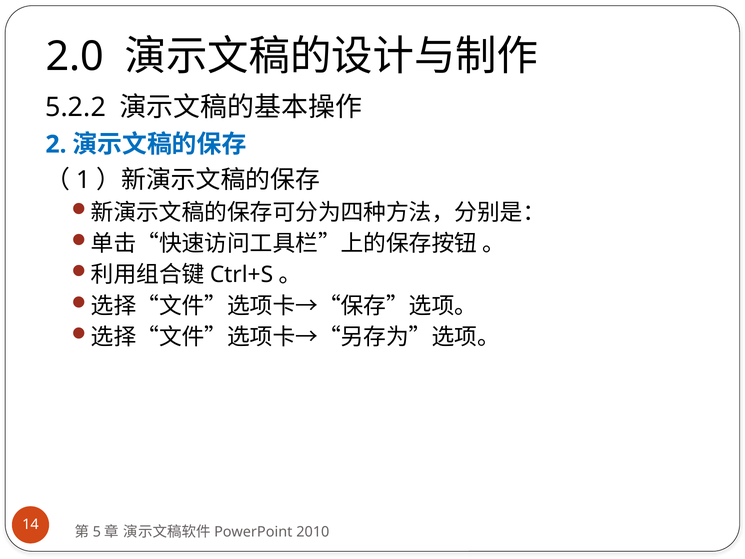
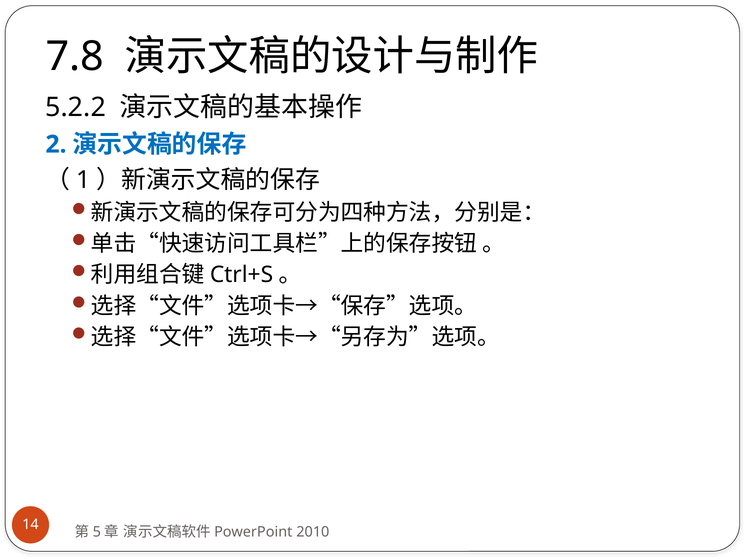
2.0: 2.0 -> 7.8
